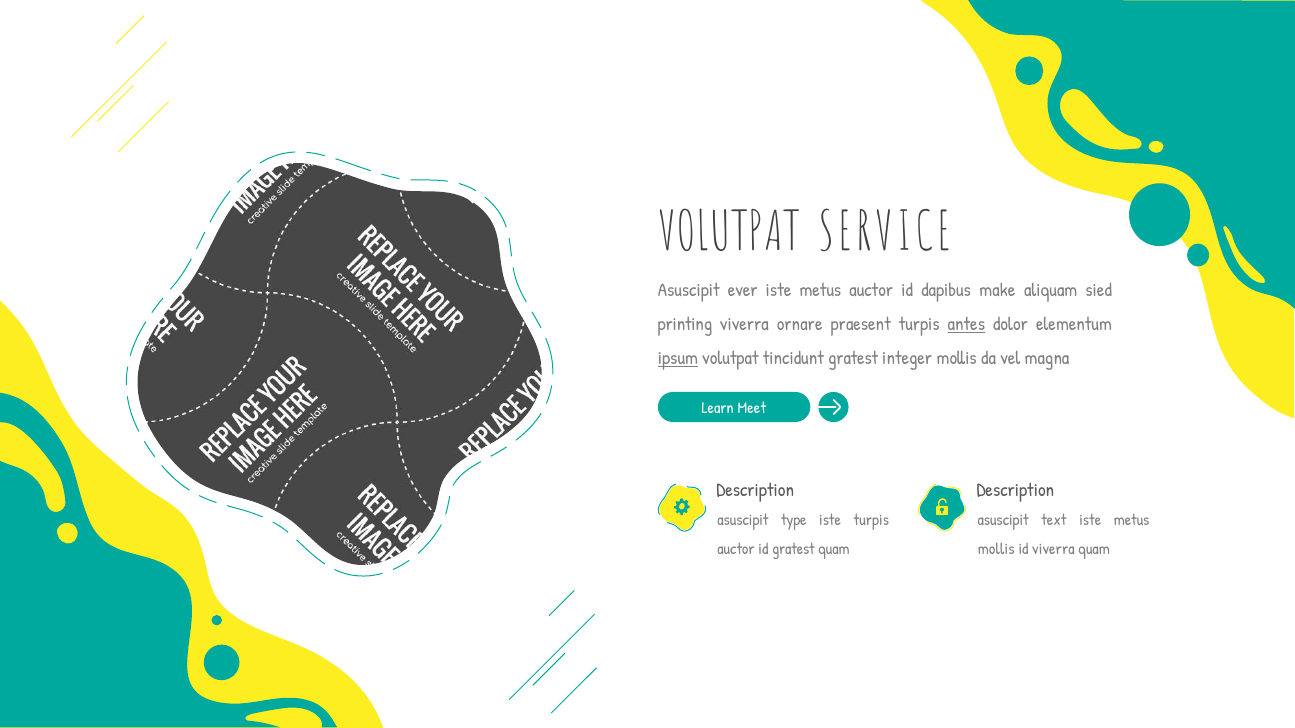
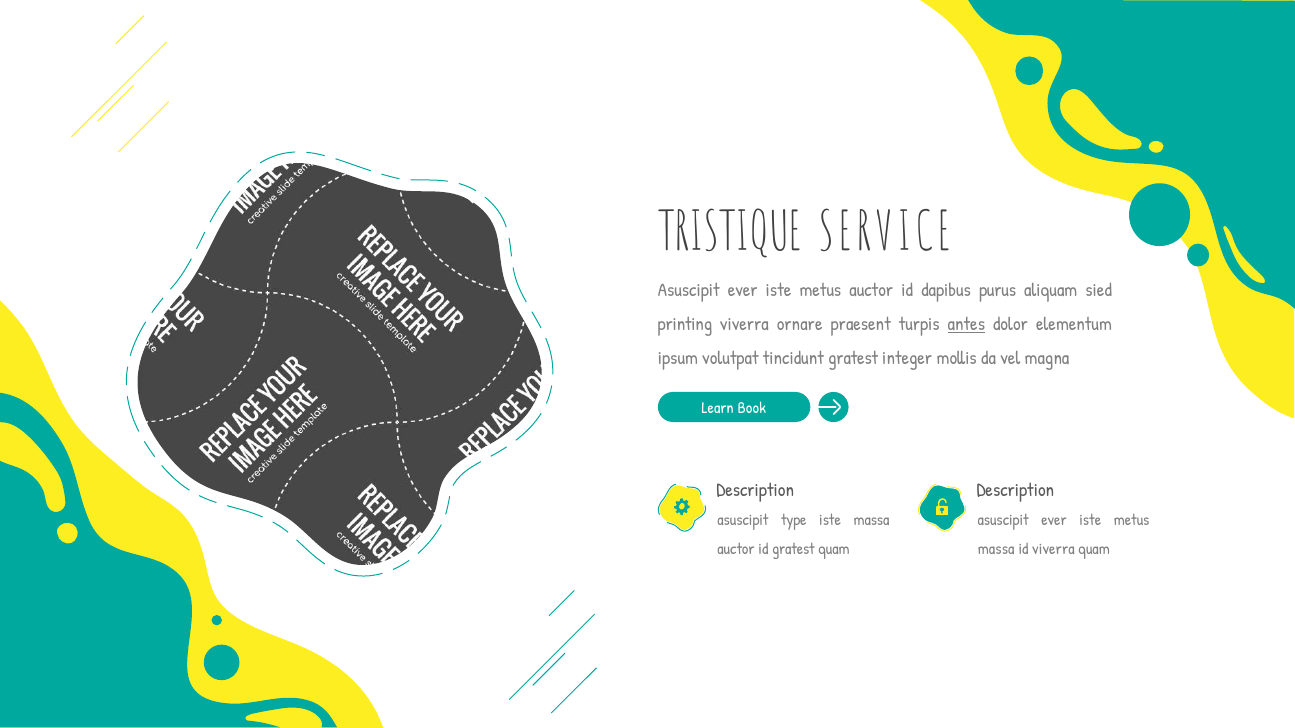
VOLUTPAT at (730, 233): VOLUTPAT -> TRISTIQUE
make: make -> purus
ipsum underline: present -> none
Meet: Meet -> Book
iste turpis: turpis -> massa
text at (1054, 521): text -> ever
mollis at (996, 550): mollis -> massa
